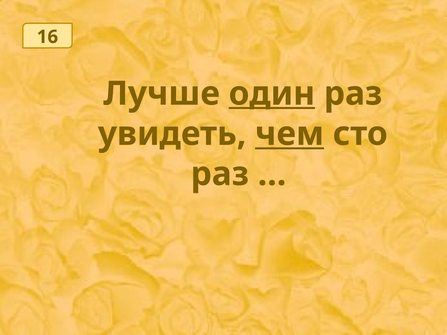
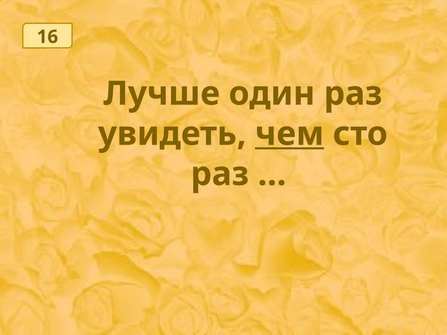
один underline: present -> none
